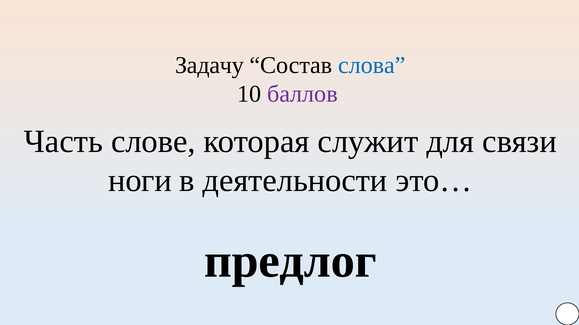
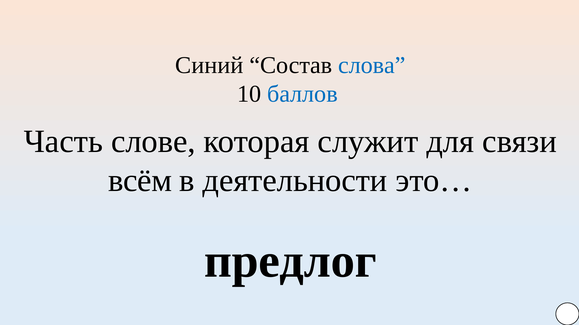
Задачу: Задачу -> Синий
баллов colour: purple -> blue
ноги: ноги -> всём
